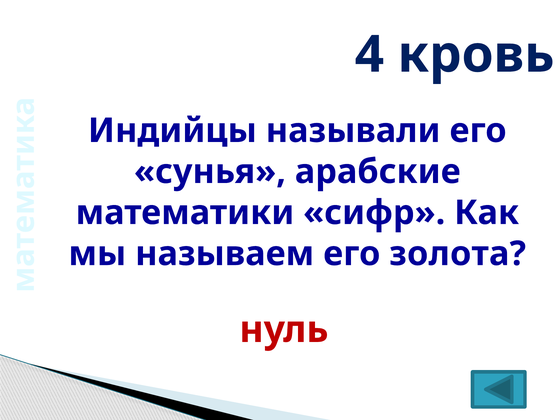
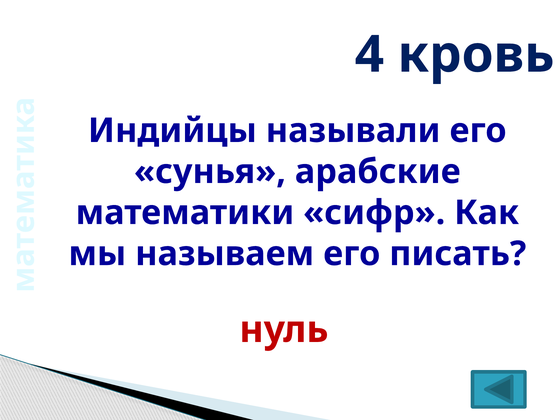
золота: золота -> писать
